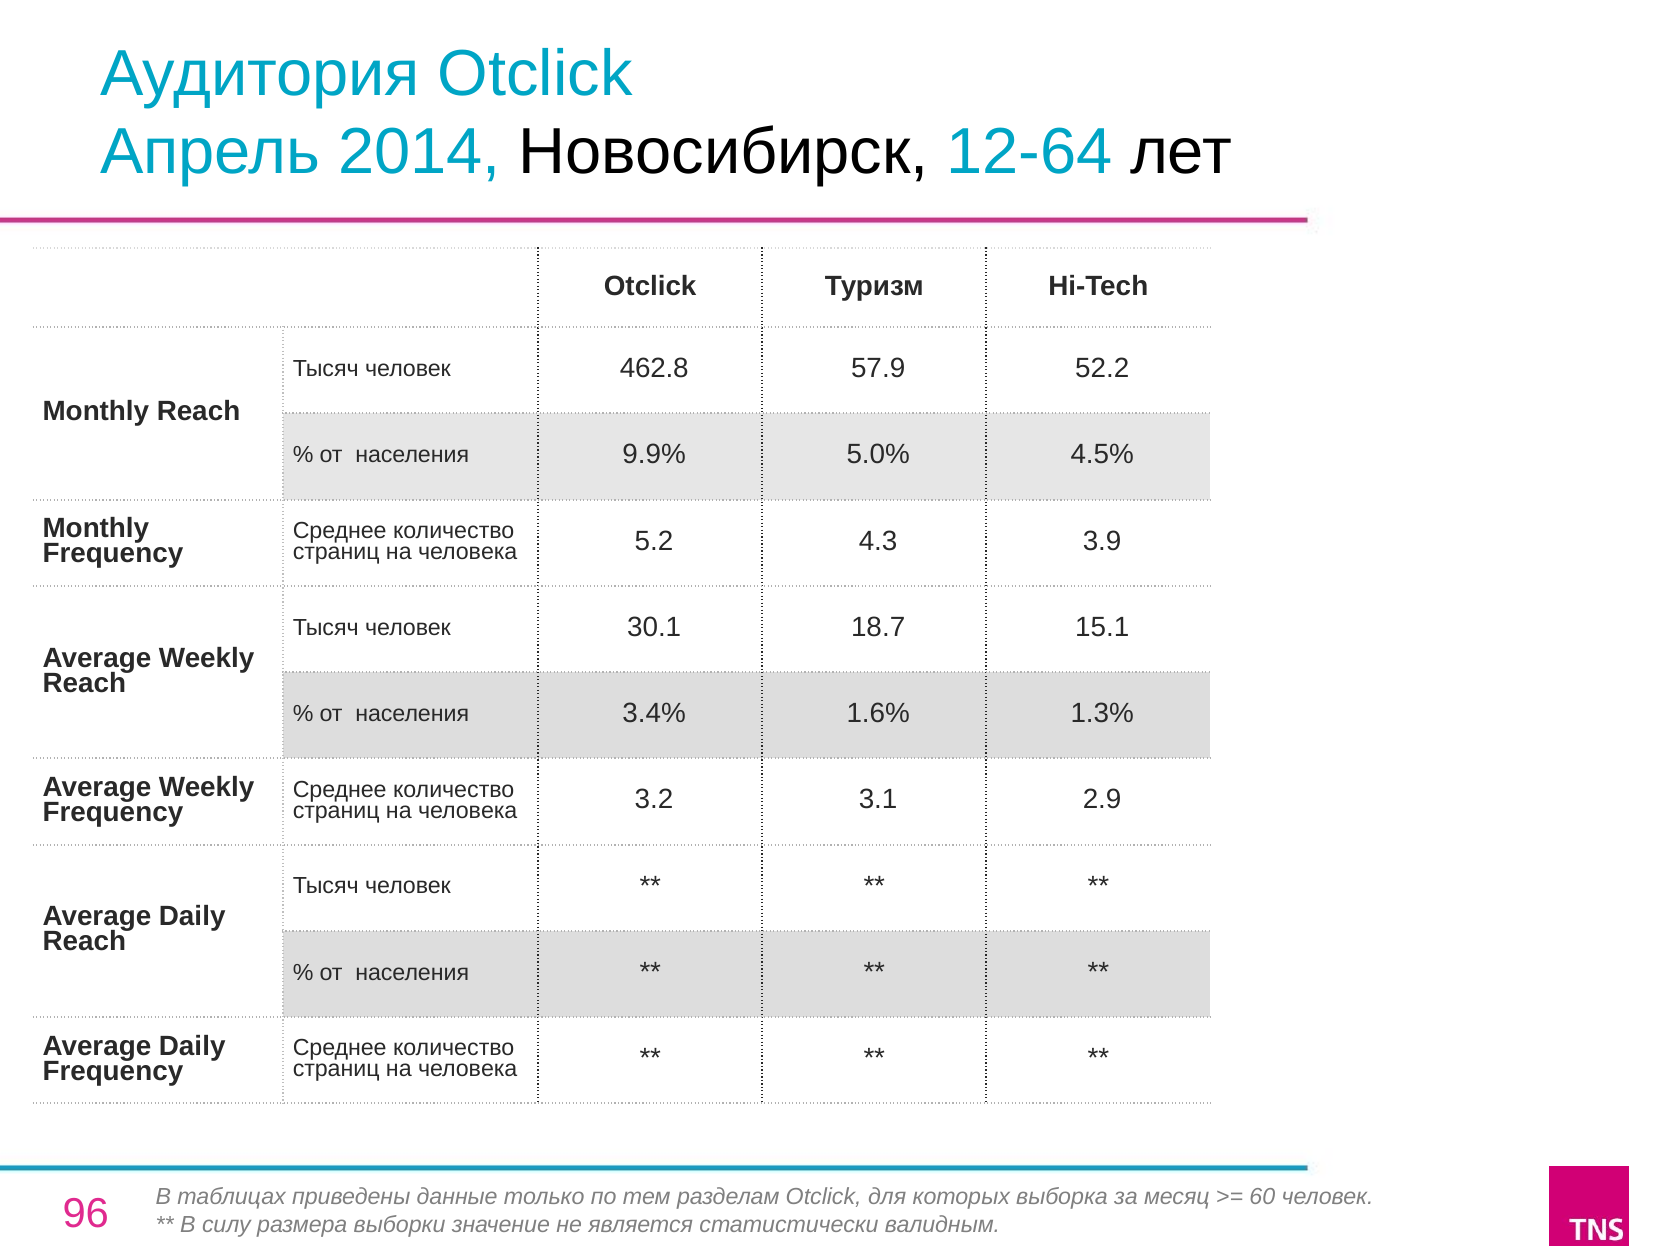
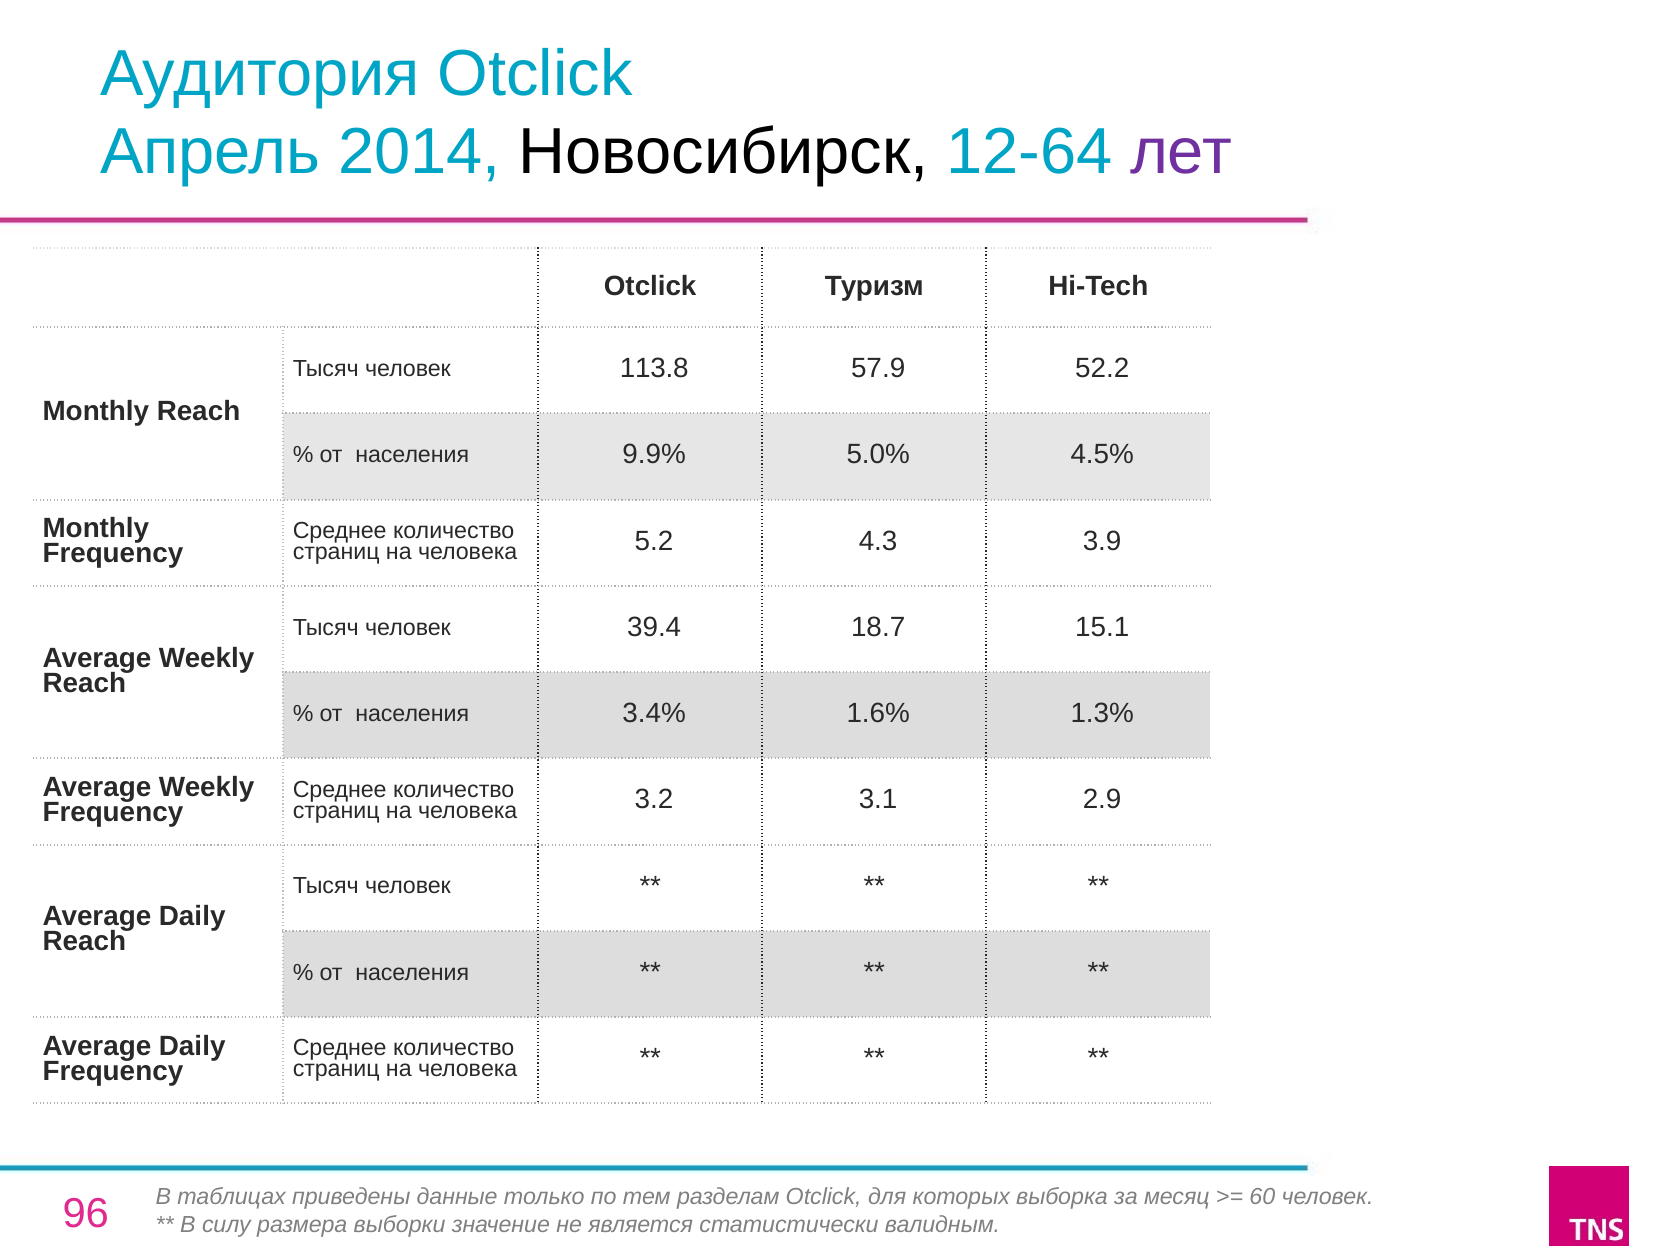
лет colour: black -> purple
462.8: 462.8 -> 113.8
30.1: 30.1 -> 39.4
